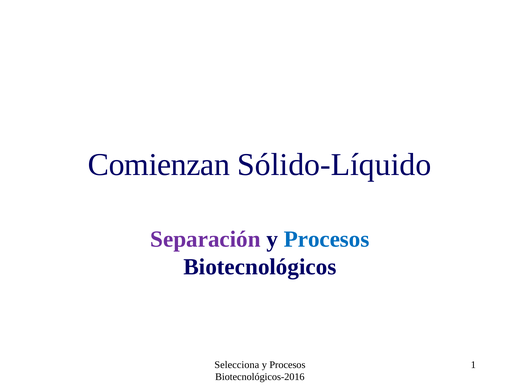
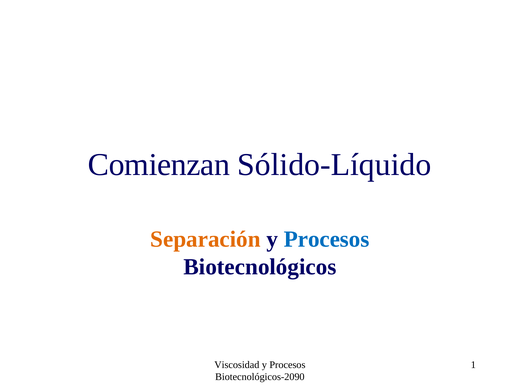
Separación colour: purple -> orange
Selecciona: Selecciona -> Viscosidad
Biotecnológicos-2016: Biotecnológicos-2016 -> Biotecnológicos-2090
